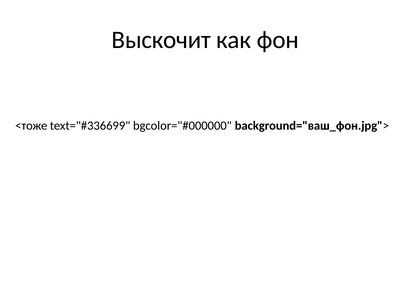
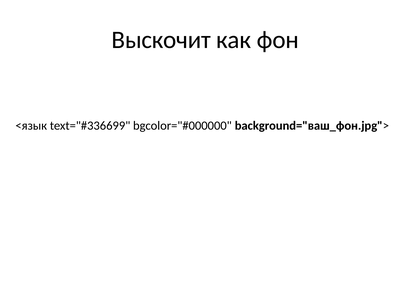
<тоже: <тоже -> <язык
